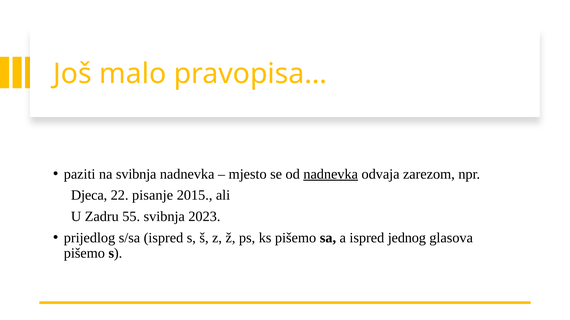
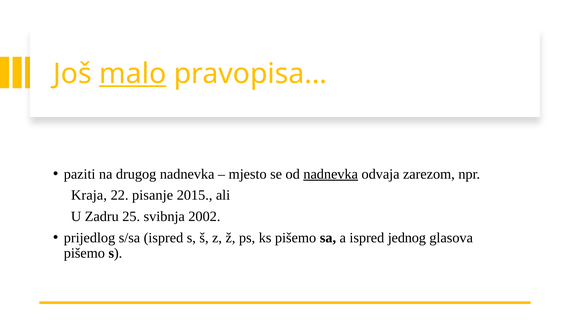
malo underline: none -> present
na svibnja: svibnja -> drugog
Djeca: Djeca -> Kraja
55: 55 -> 25
2023: 2023 -> 2002
